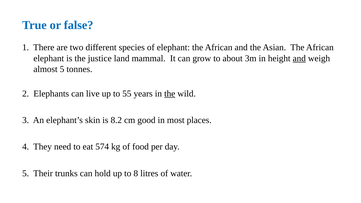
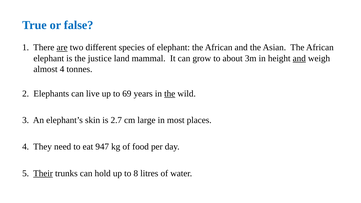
are underline: none -> present
almost 5: 5 -> 4
55: 55 -> 69
8.2: 8.2 -> 2.7
good: good -> large
574: 574 -> 947
Their underline: none -> present
